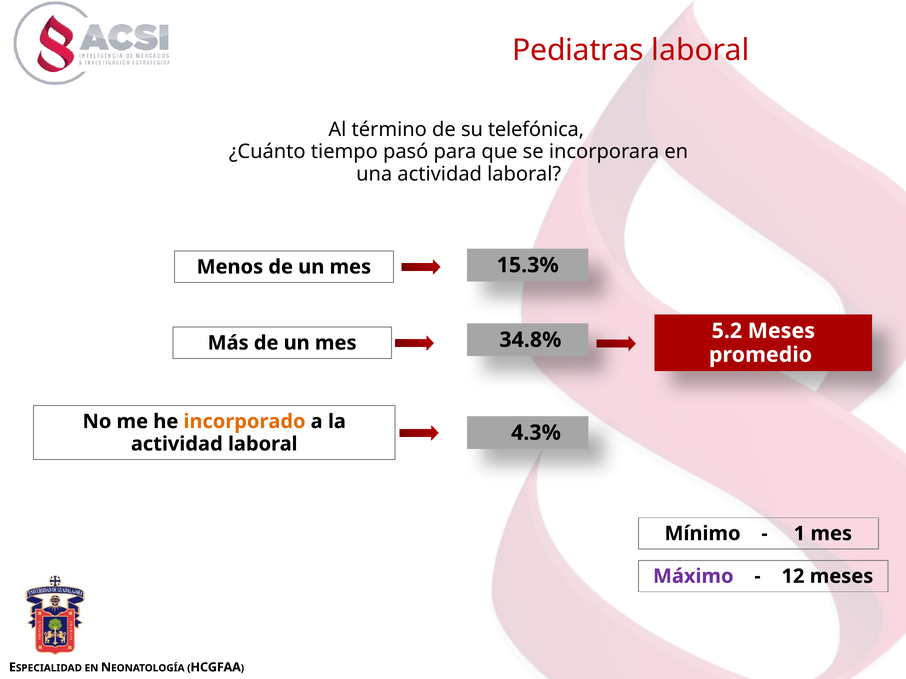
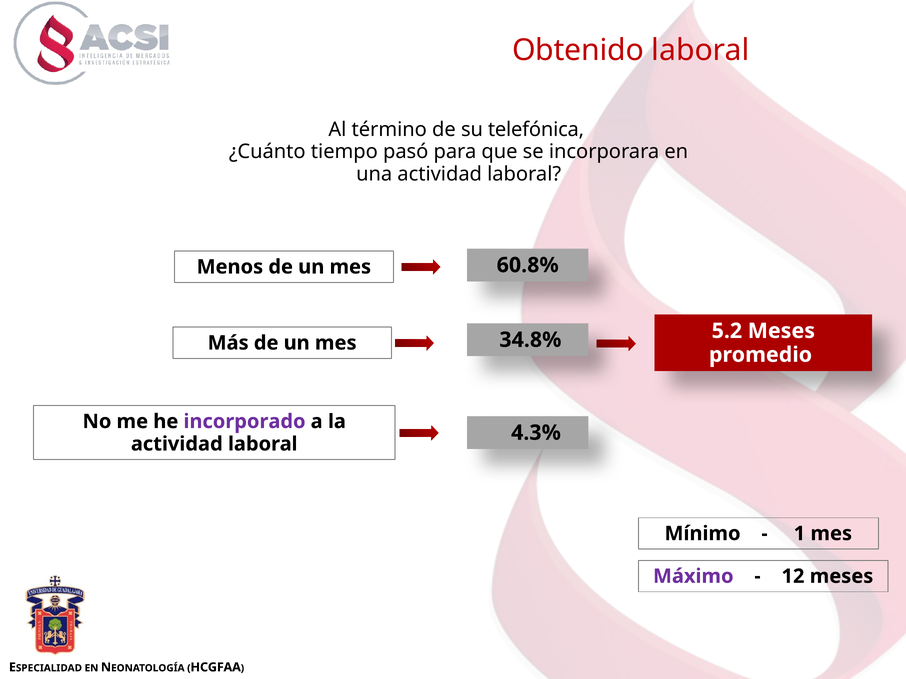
Pediatras: Pediatras -> Obtenido
15.3%: 15.3% -> 60.8%
incorporado colour: orange -> purple
